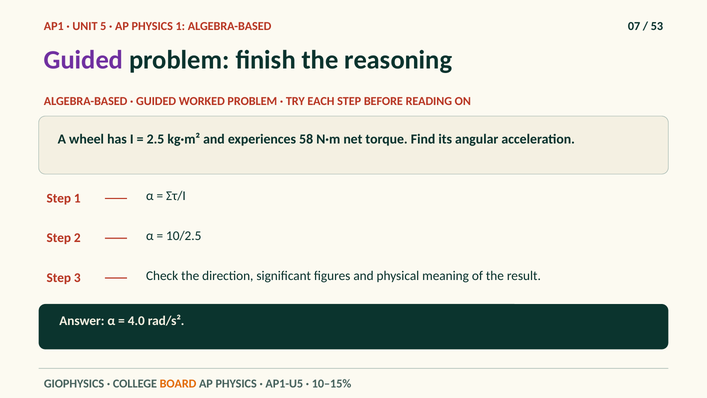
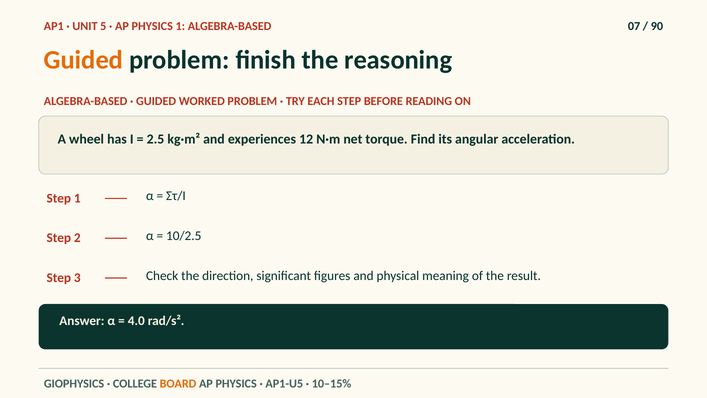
53: 53 -> 90
Guided at (84, 60) colour: purple -> orange
58: 58 -> 12
